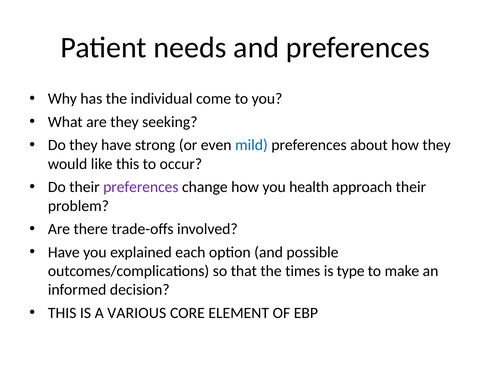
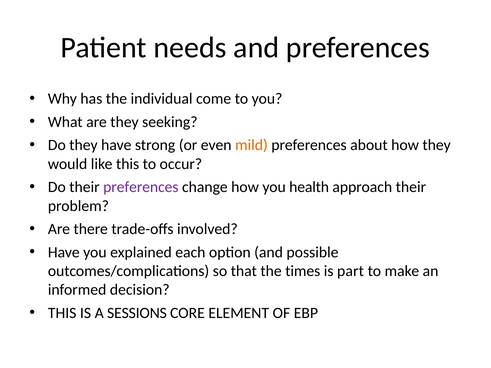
mild colour: blue -> orange
type: type -> part
VARIOUS: VARIOUS -> SESSIONS
